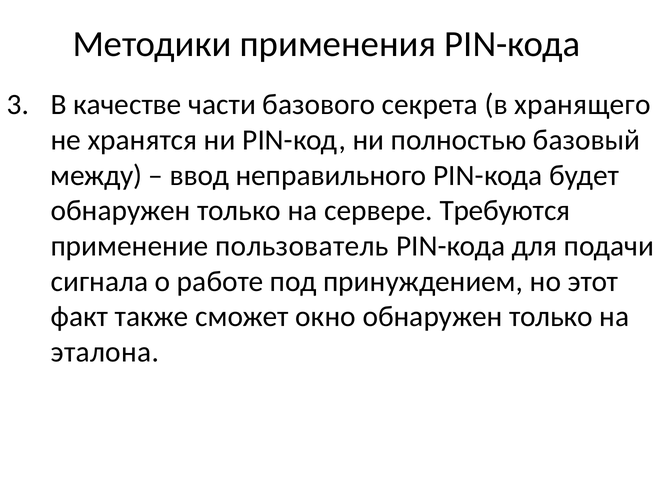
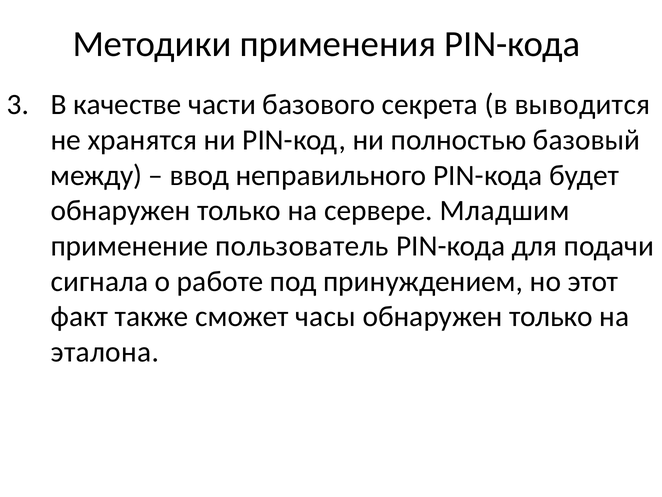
хранящего: хранящего -> выводится
Требуются: Требуются -> Младшим
окно: окно -> часы
